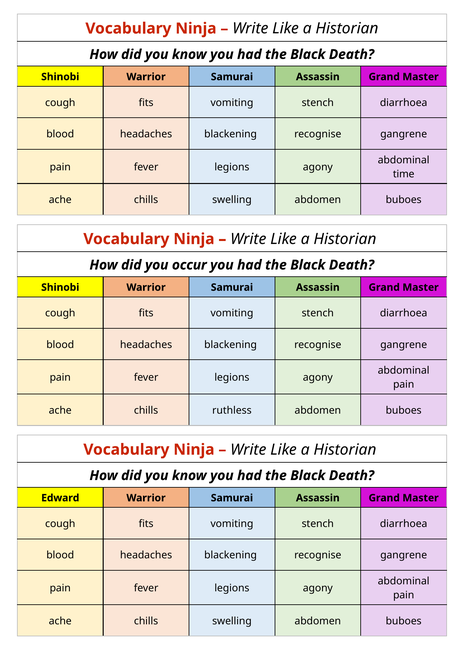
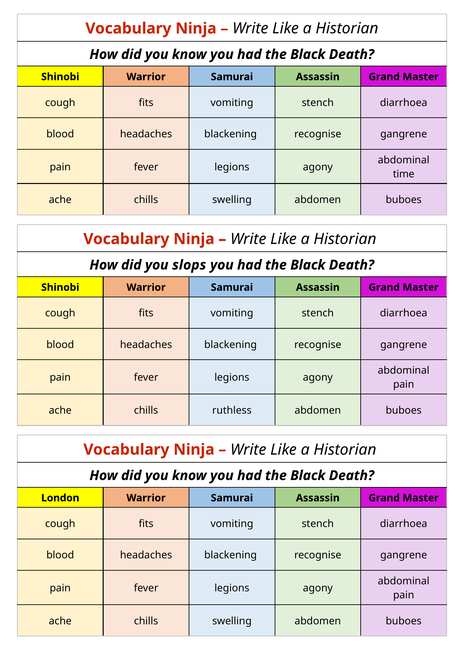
occur: occur -> slops
Edward: Edward -> London
